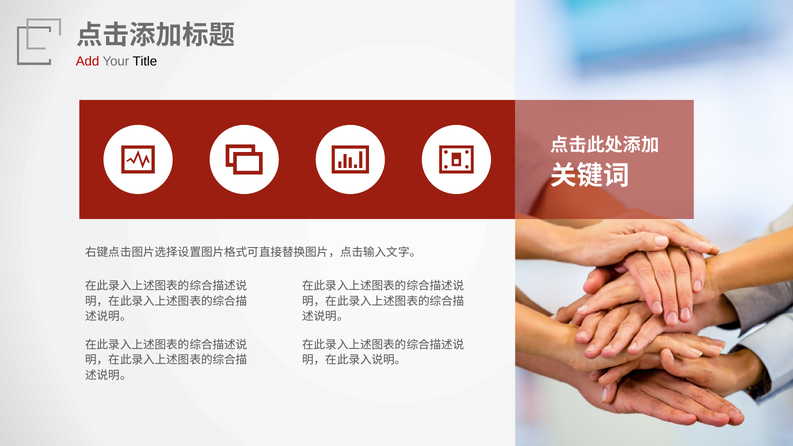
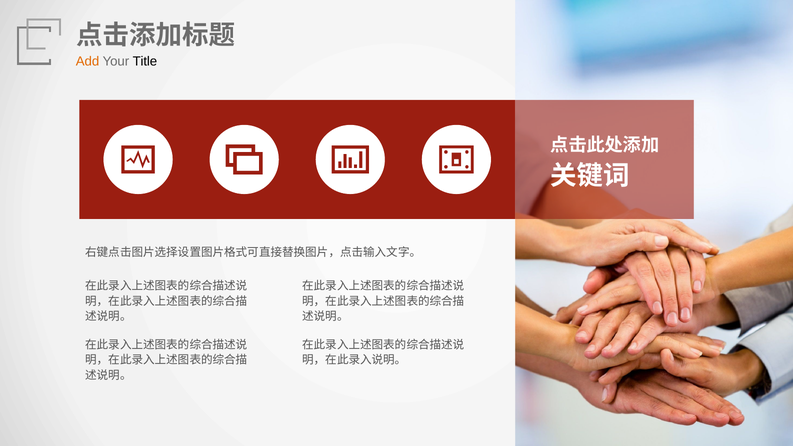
Add colour: red -> orange
